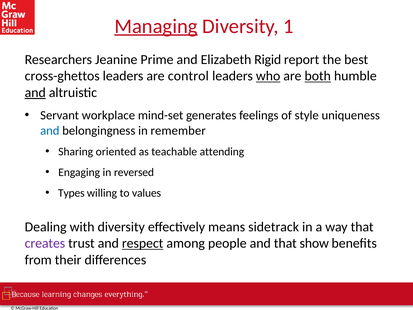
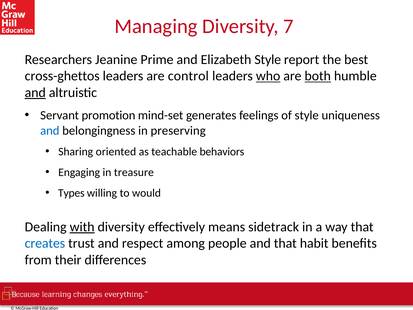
Managing underline: present -> none
1: 1 -> 7
Elizabeth Rigid: Rigid -> Style
workplace: workplace -> promotion
remember: remember -> preserving
attending: attending -> behaviors
reversed: reversed -> treasure
values: values -> would
with underline: none -> present
creates colour: purple -> blue
respect underline: present -> none
show: show -> habit
